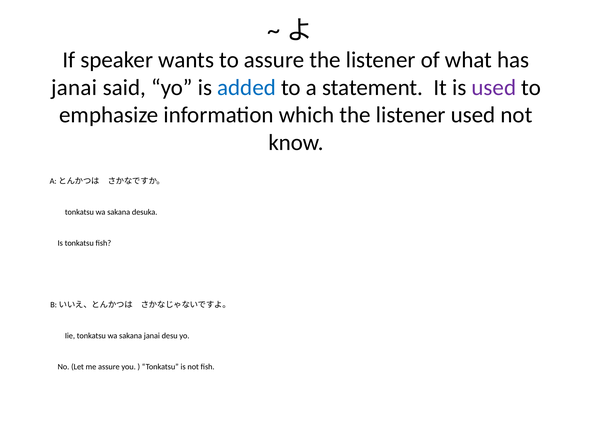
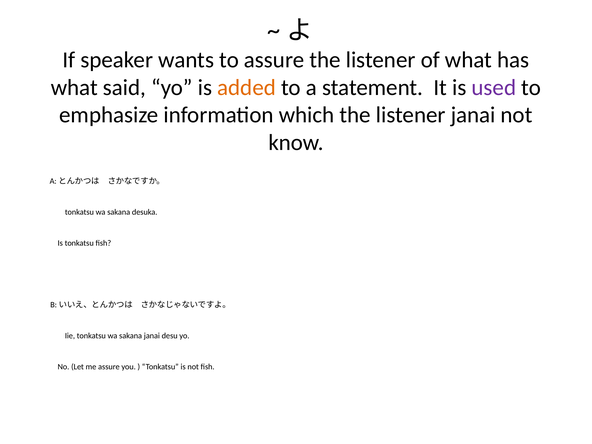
janai at (74, 87): janai -> what
added colour: blue -> orange
listener used: used -> janai
